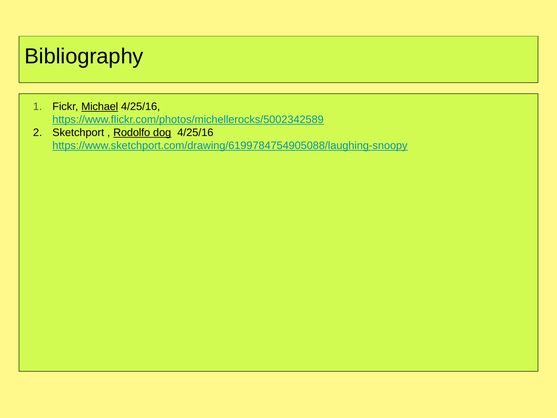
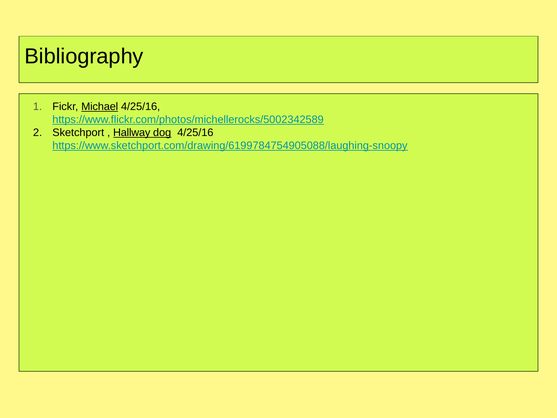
Rodolfo: Rodolfo -> Hallway
